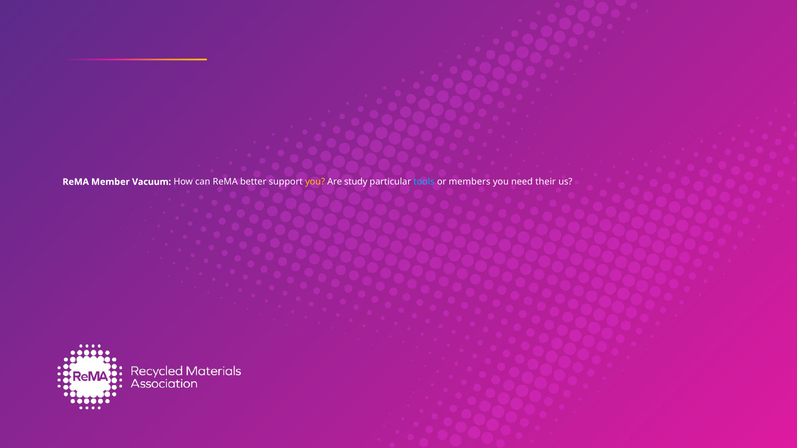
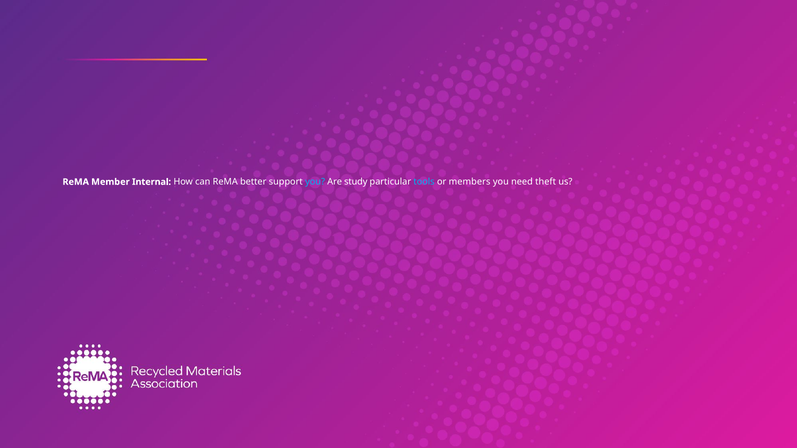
Vacuum: Vacuum -> Internal
you at (315, 182) colour: yellow -> light blue
their: their -> theft
